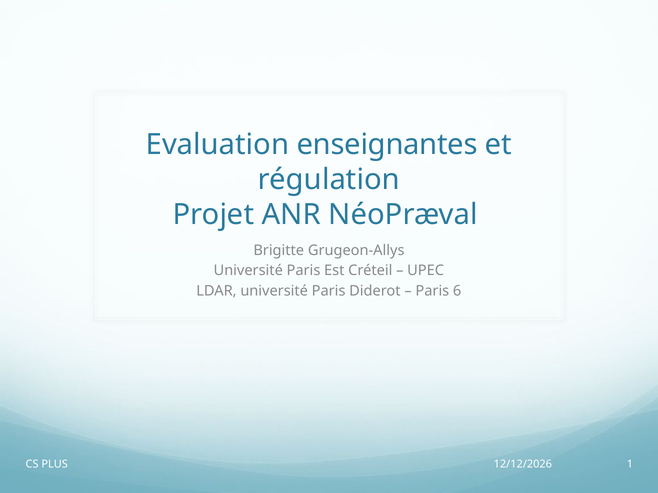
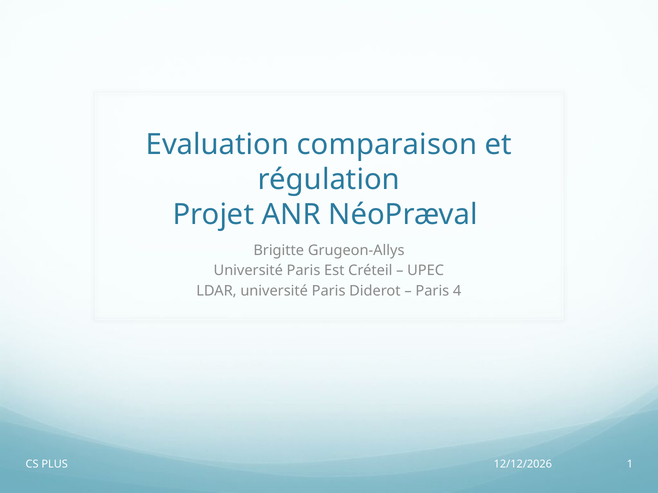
enseignantes: enseignantes -> comparaison
6: 6 -> 4
